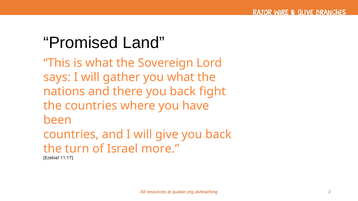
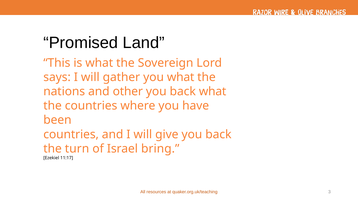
there: there -> other
back fight: fight -> what
more: more -> bring
